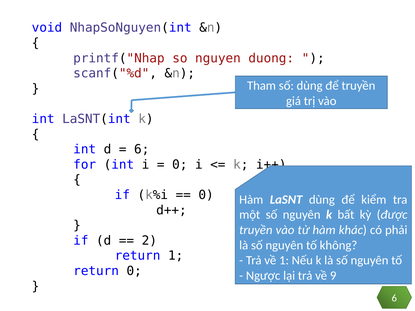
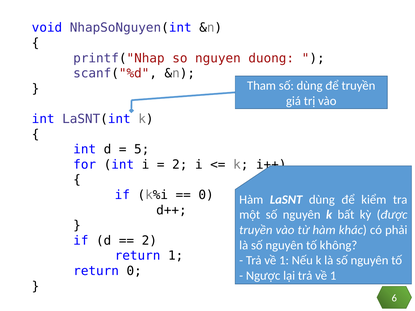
6 at (142, 149): 6 -> 5
0 at (180, 165): 0 -> 2
lại trả về 9: 9 -> 1
